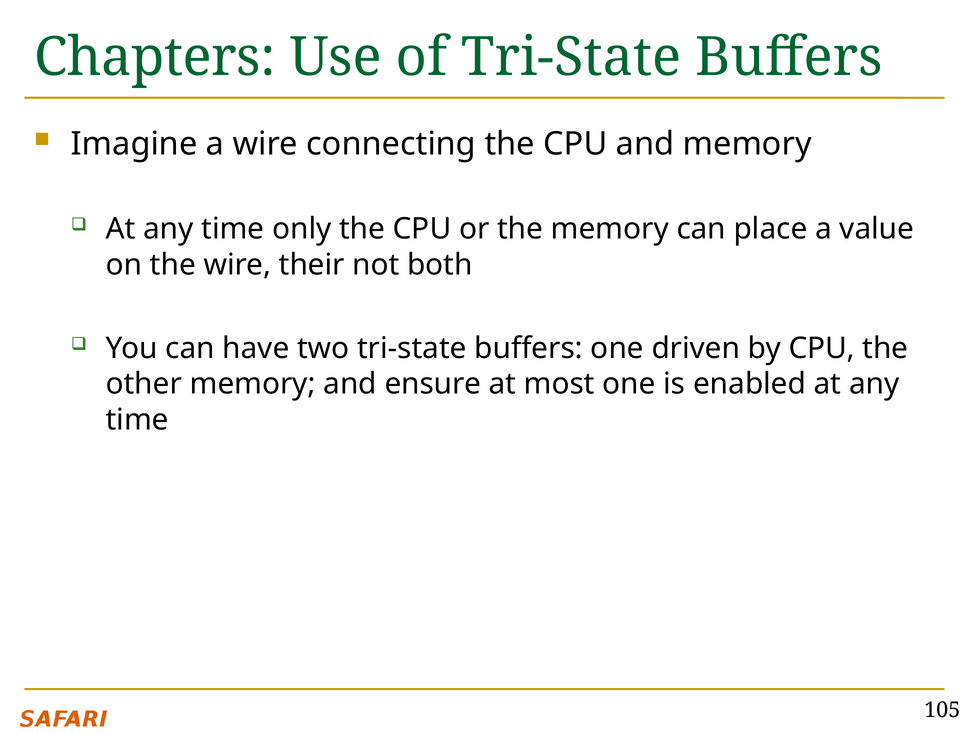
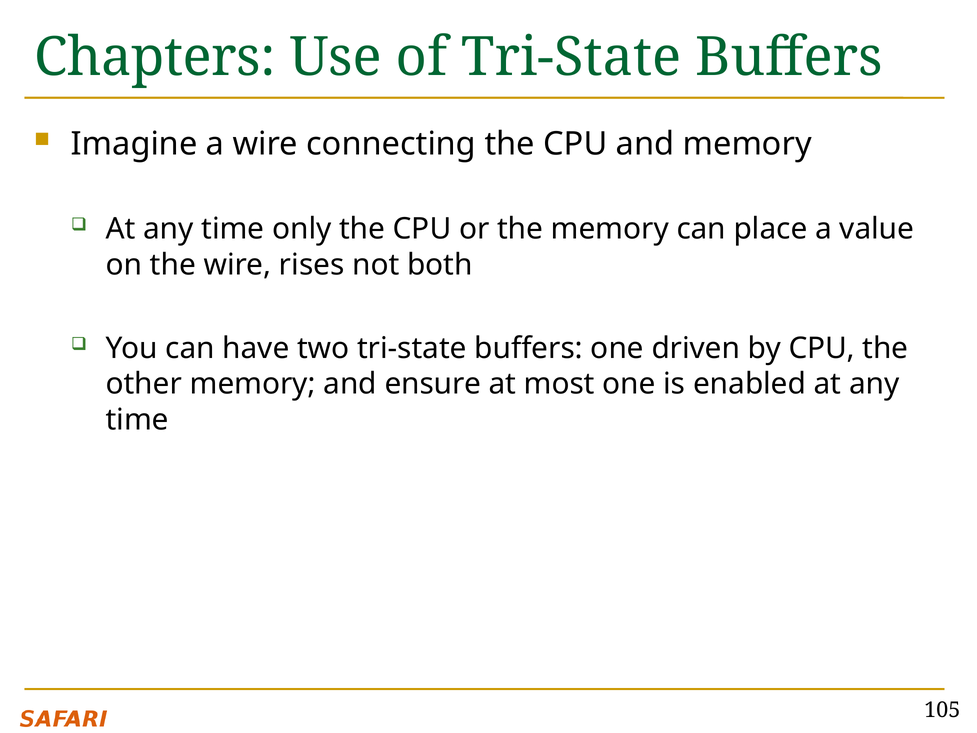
their: their -> rises
